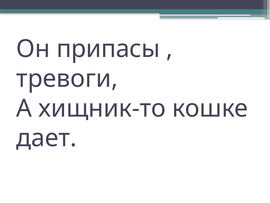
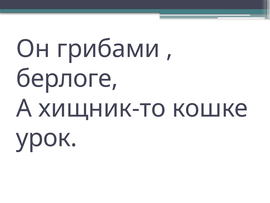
припасы: припасы -> грибами
тревоги: тревоги -> берлоге
дает: дает -> урок
